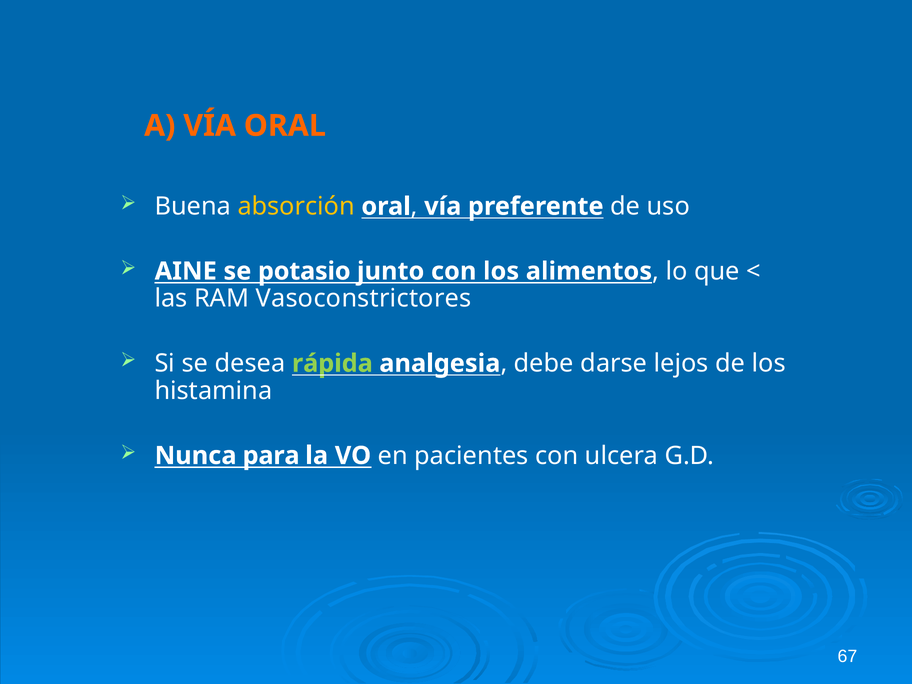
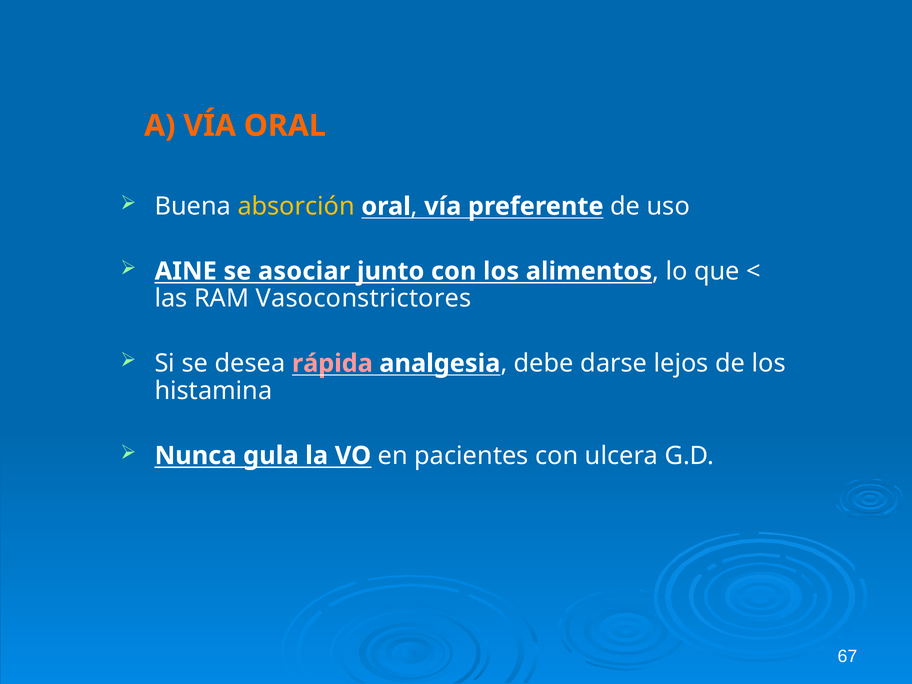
potasio: potasio -> asociar
rápida colour: light green -> pink
para: para -> gula
